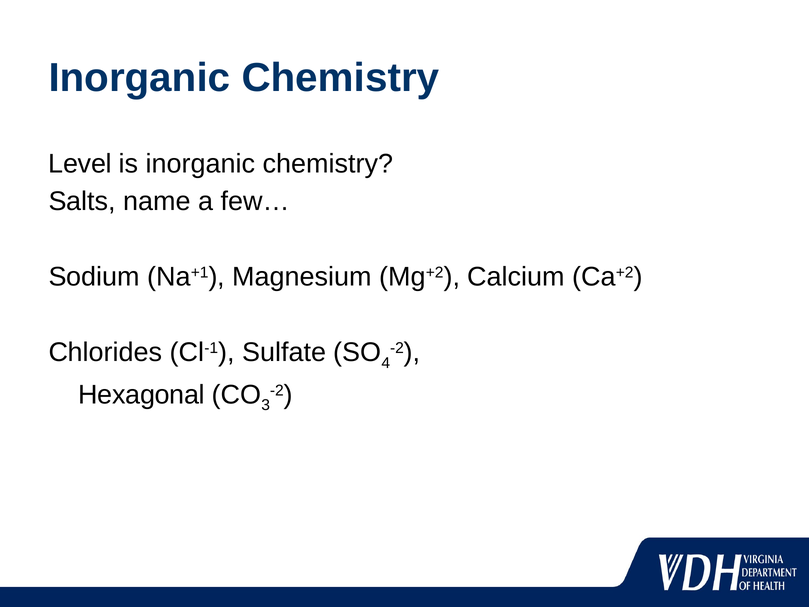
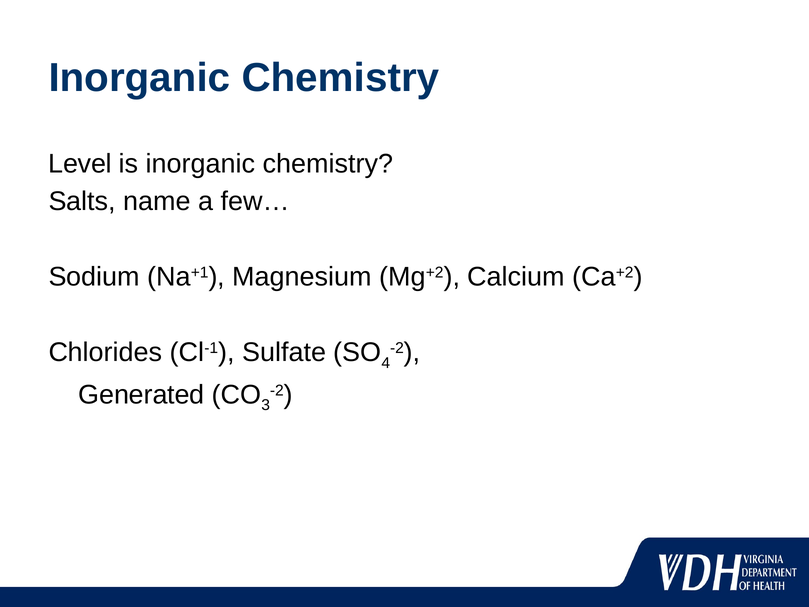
Hexagonal: Hexagonal -> Generated
